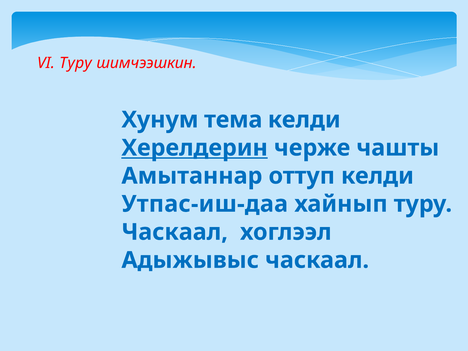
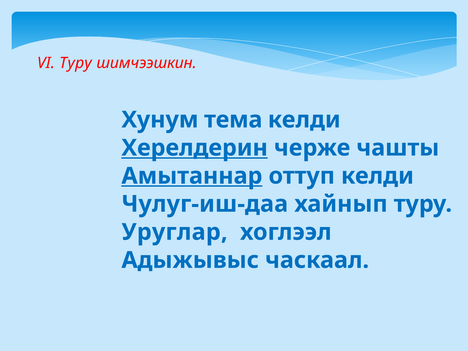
Амытаннар underline: none -> present
Утпас-иш-даа: Утпас-иш-даа -> Чулуг-иш-даа
Часкаал at (175, 232): Часкаал -> Уруглар
